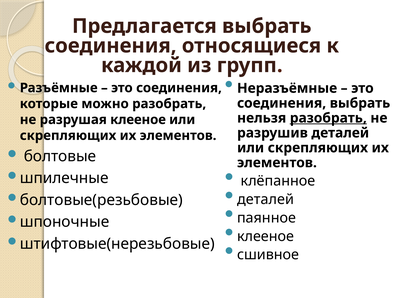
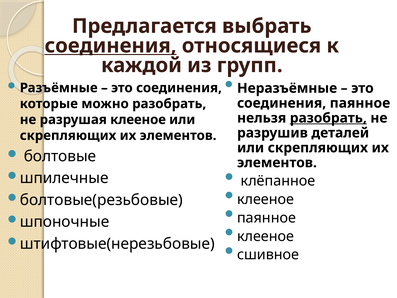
соединения at (111, 46) underline: none -> present
соединения выбрать: выбрать -> паянное
деталей at (266, 199): деталей -> клееное
